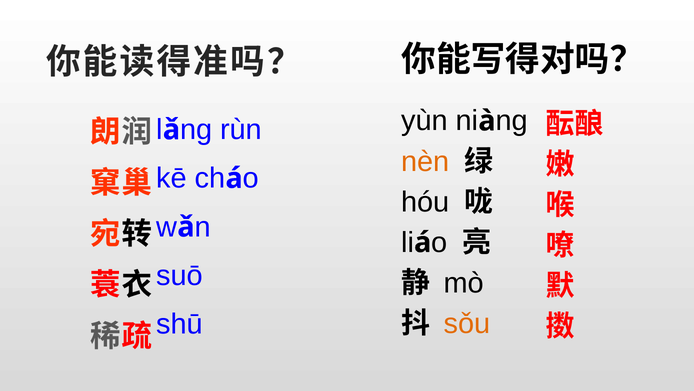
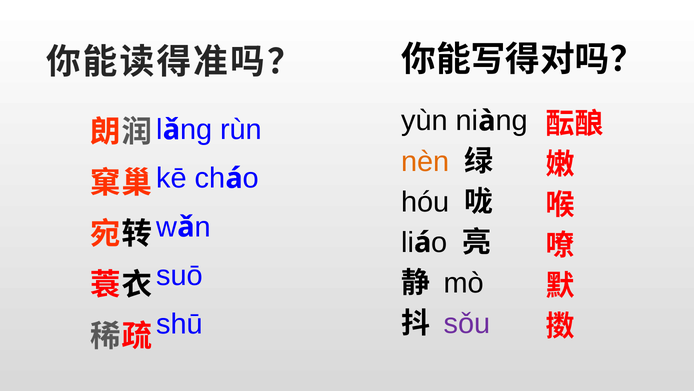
sǒu colour: orange -> purple
